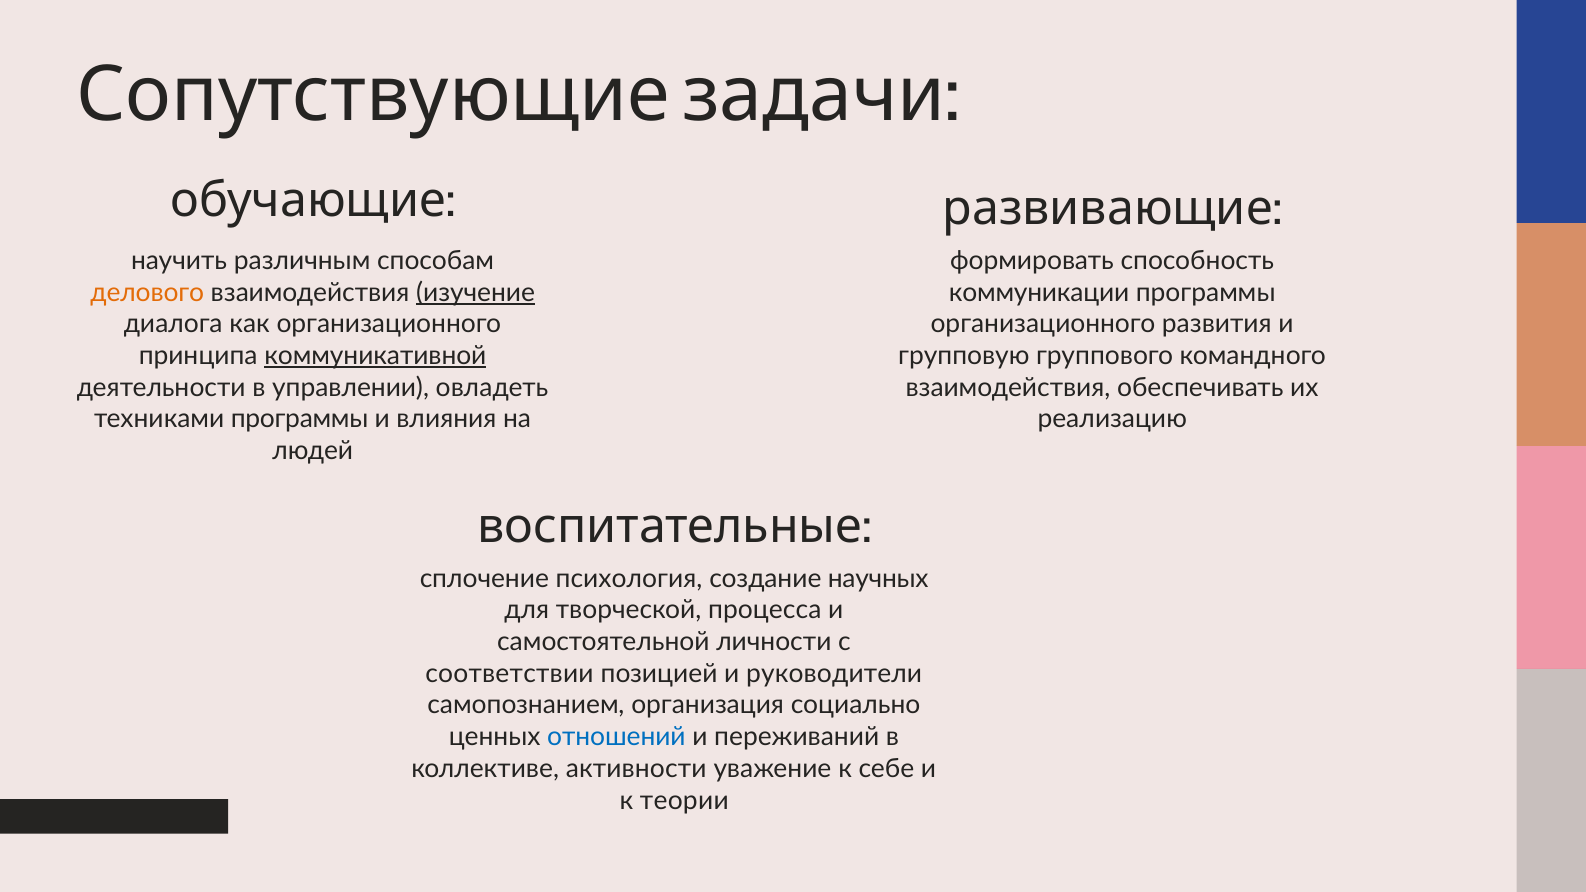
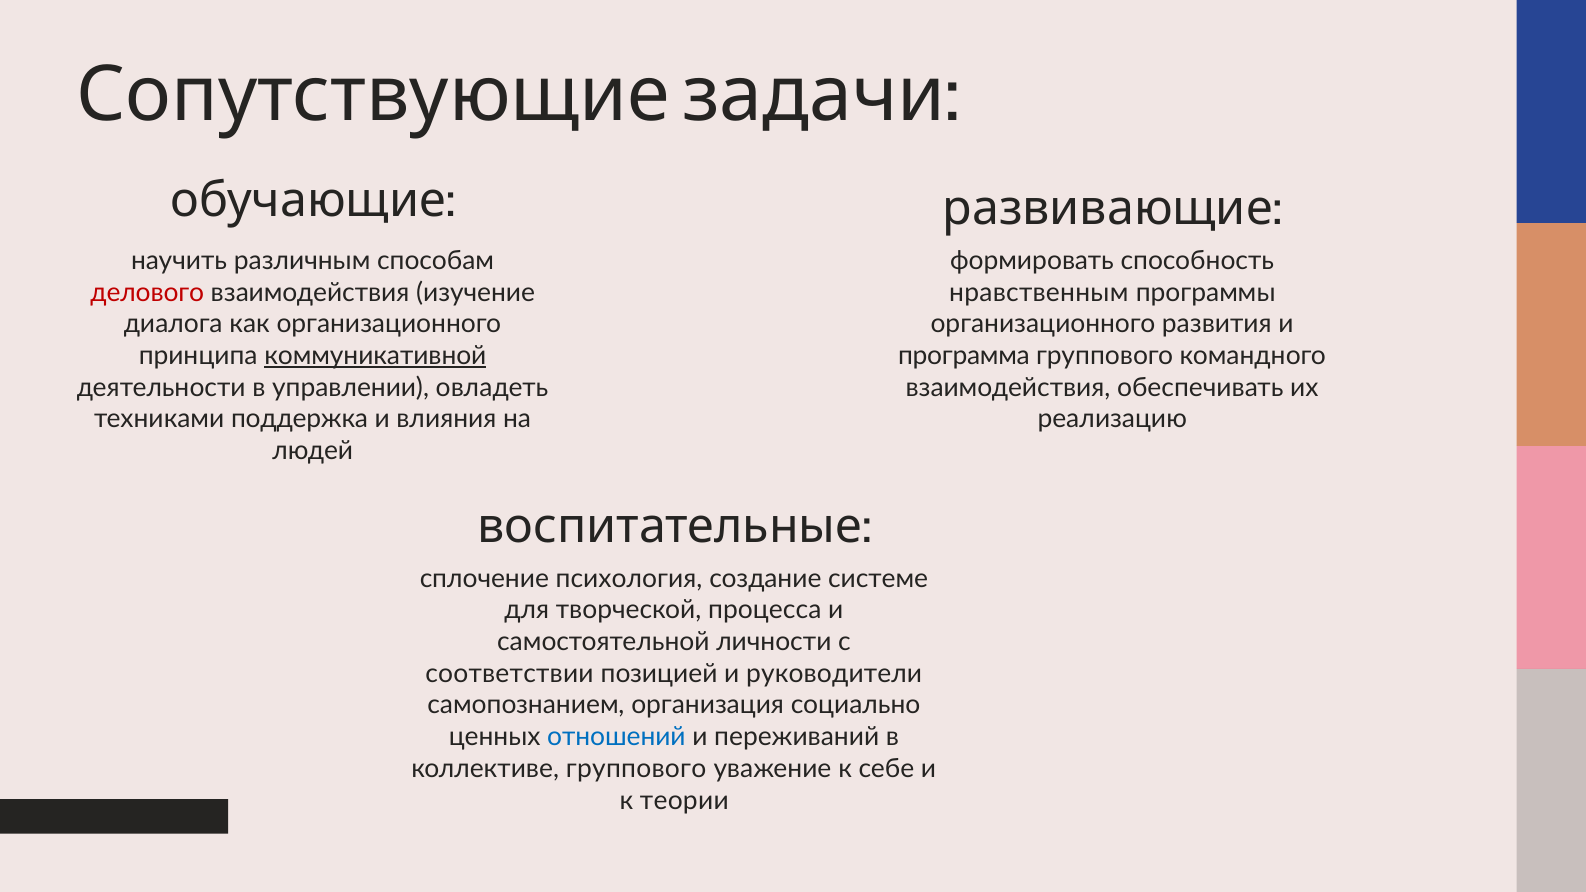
делового colour: orange -> red
изучение underline: present -> none
коммуникации: коммуникации -> нравственным
групповую: групповую -> программа
техниками программы: программы -> поддержка
научных: научных -> системе
коллективе активности: активности -> группового
